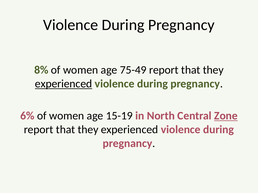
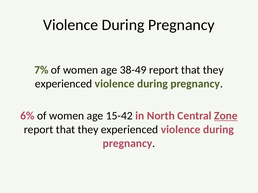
8%: 8% -> 7%
75-49: 75-49 -> 38-49
experienced at (64, 84) underline: present -> none
15-19: 15-19 -> 15-42
